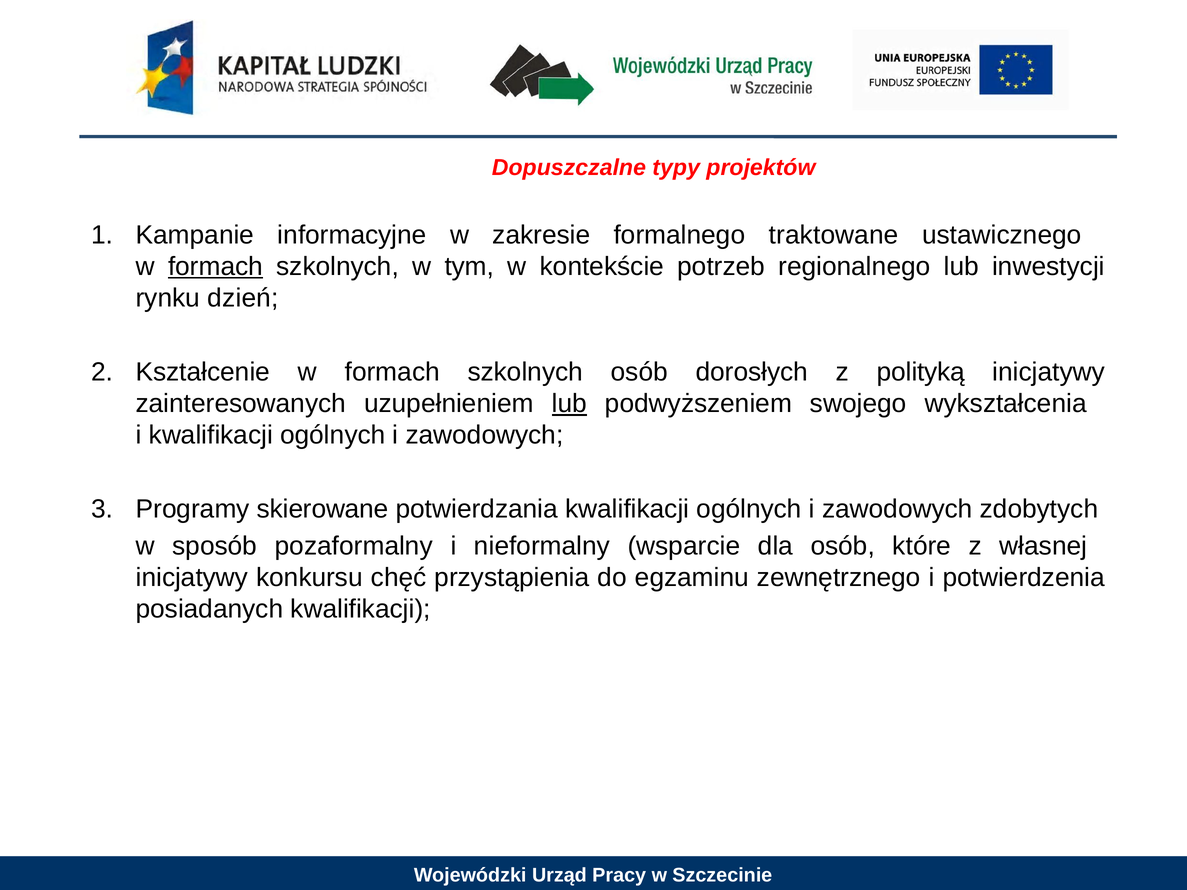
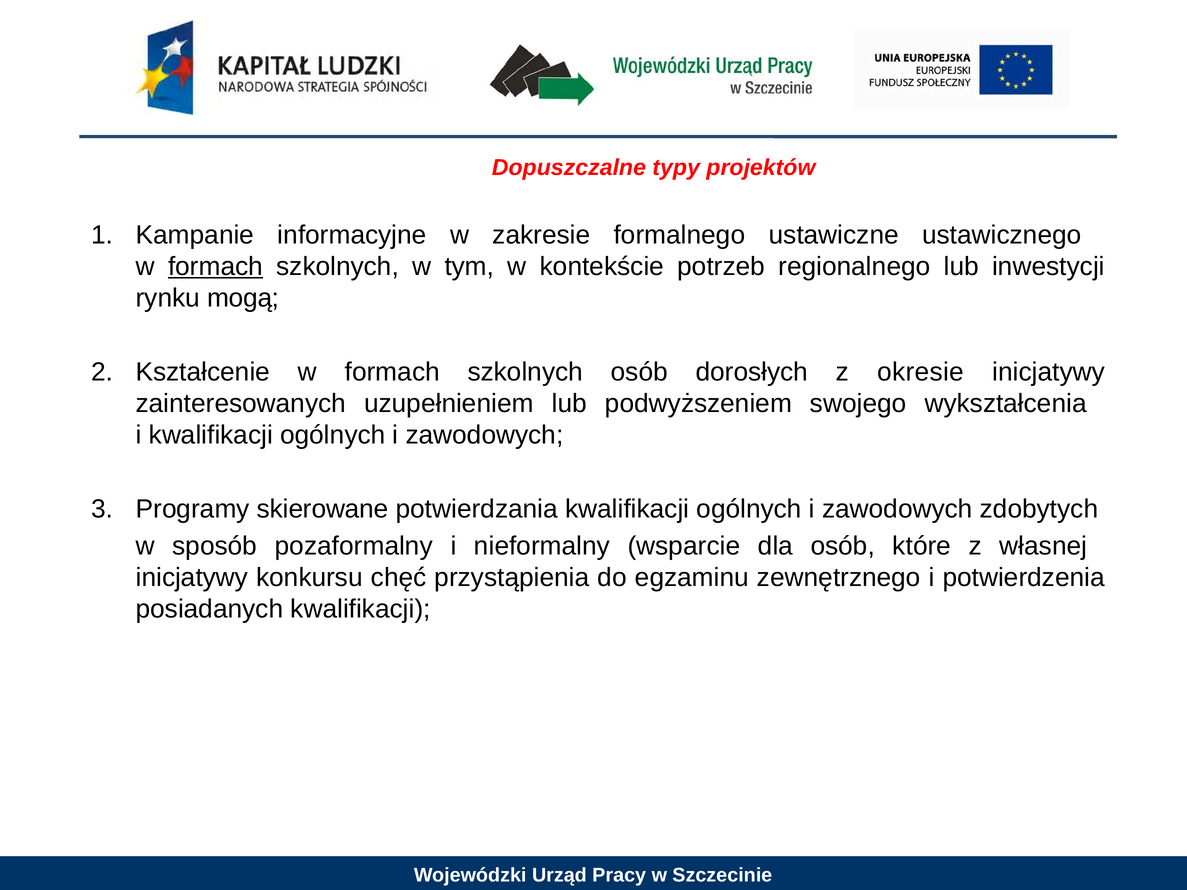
traktowane: traktowane -> ustawiczne
dzień: dzień -> mogą
polityką: polityką -> okresie
lub at (569, 404) underline: present -> none
